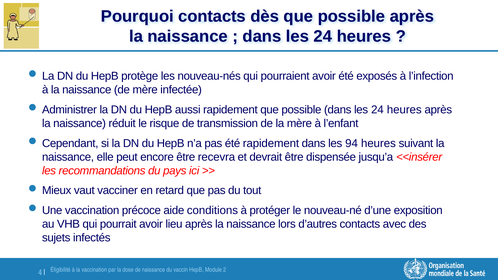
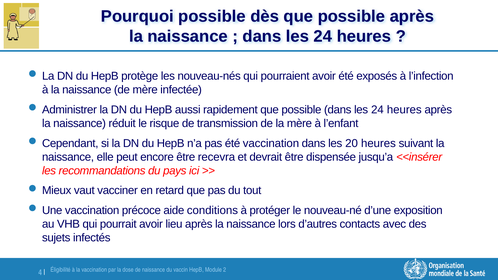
Pourquoi contacts: contacts -> possible
été rapidement: rapidement -> vaccination
94: 94 -> 20
